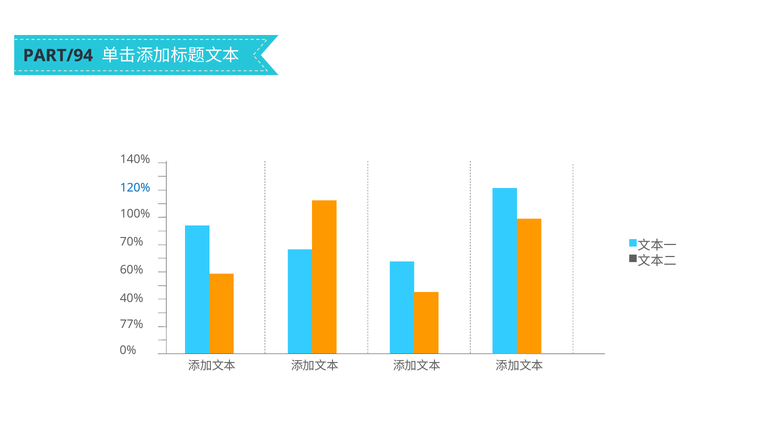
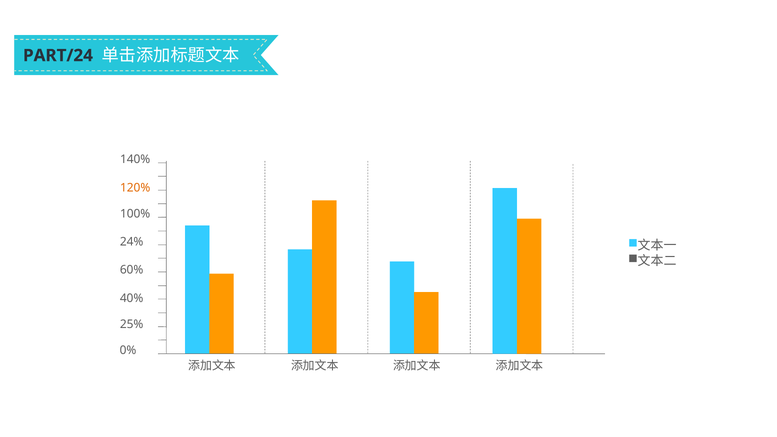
PART/94: PART/94 -> PART/24
120% colour: blue -> orange
70%: 70% -> 24%
77%: 77% -> 25%
